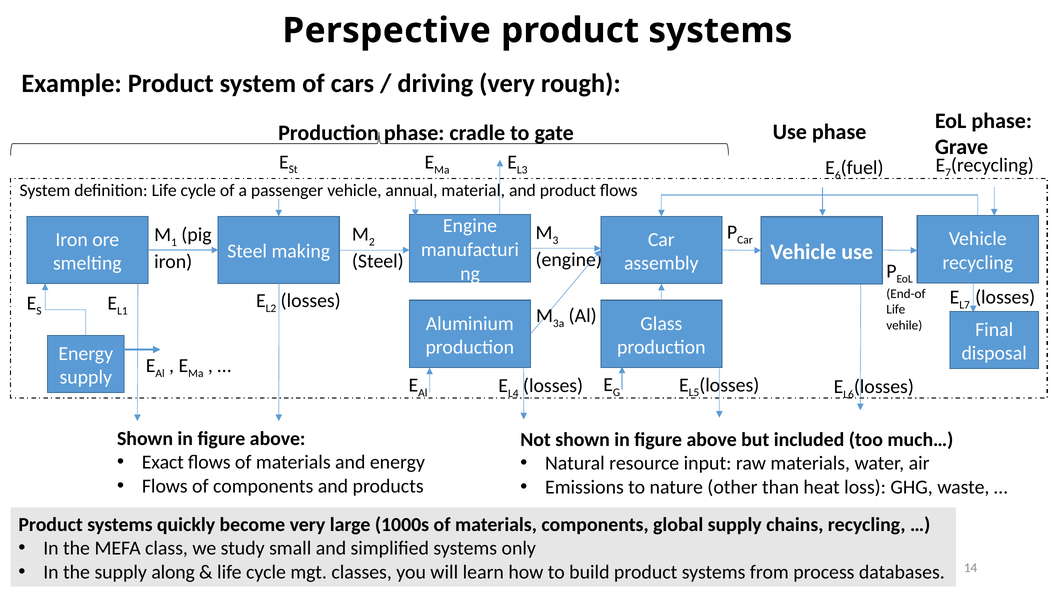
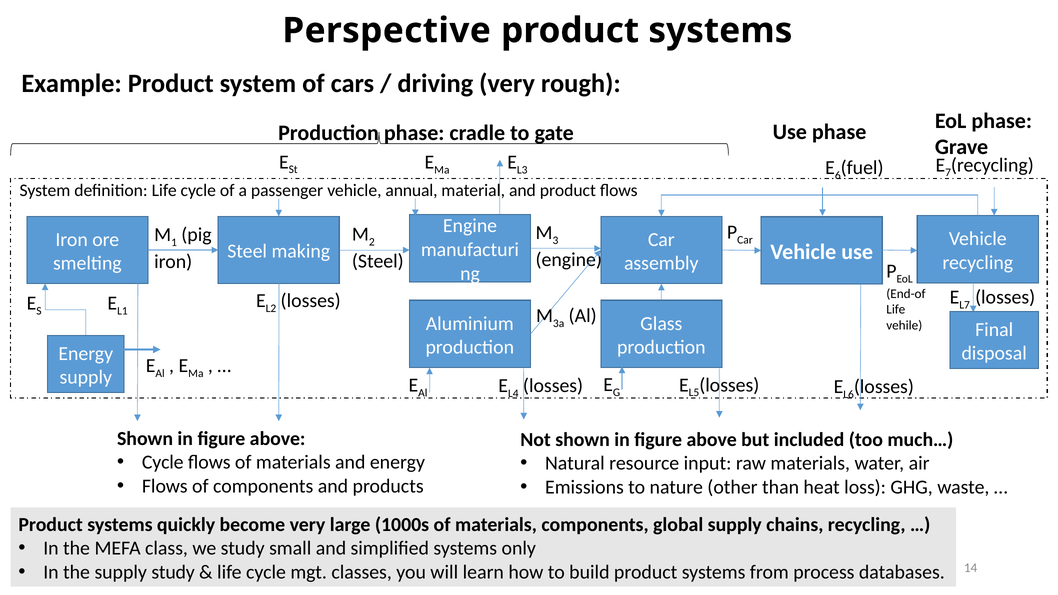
Exact at (163, 462): Exact -> Cycle
supply along: along -> study
